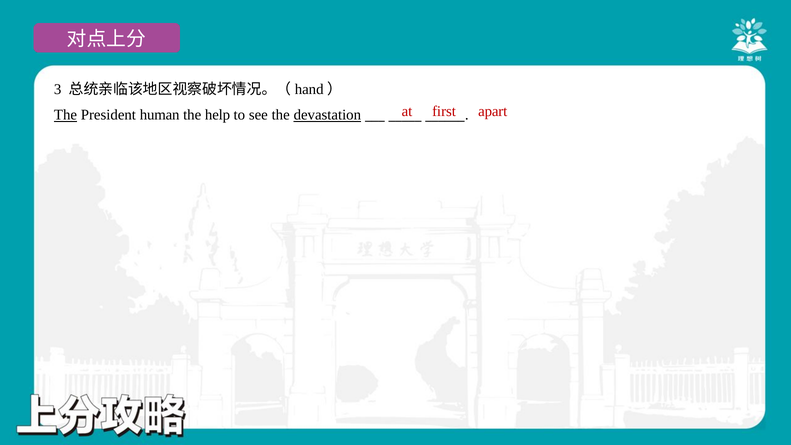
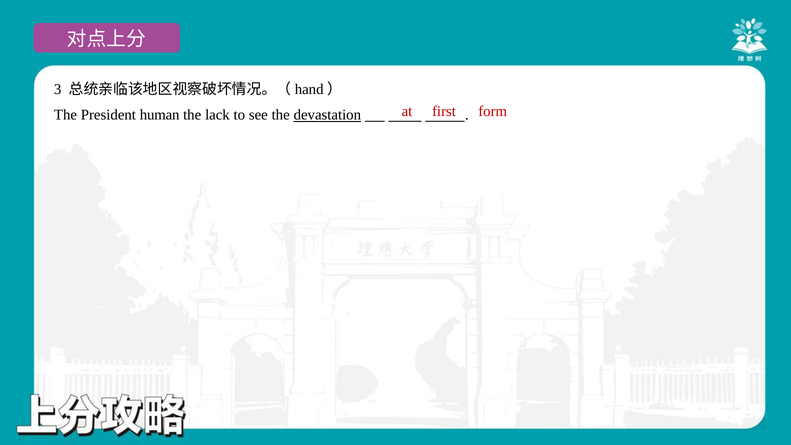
apart: apart -> form
The at (65, 115) underline: present -> none
help: help -> lack
